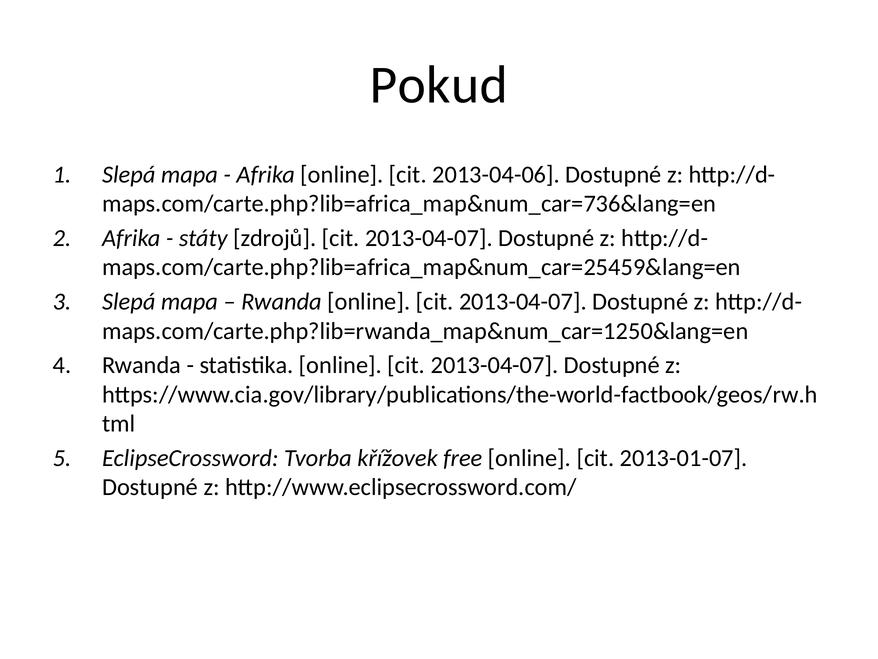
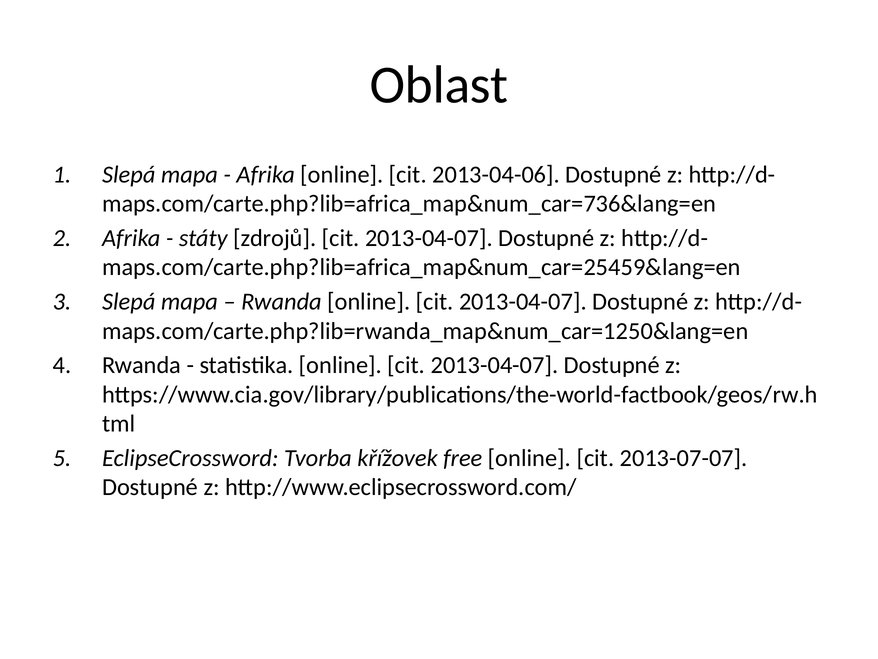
Pokud: Pokud -> Oblast
2013-01-07: 2013-01-07 -> 2013-07-07
